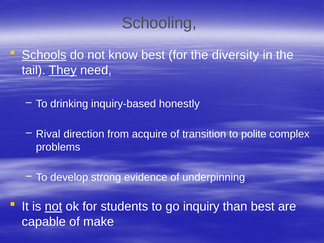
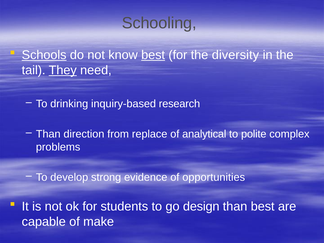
best at (153, 55) underline: none -> present
honestly: honestly -> research
Rival at (48, 134): Rival -> Than
acquire: acquire -> replace
transition: transition -> analytical
underpinning: underpinning -> opportunities
not at (53, 207) underline: present -> none
inquiry: inquiry -> design
